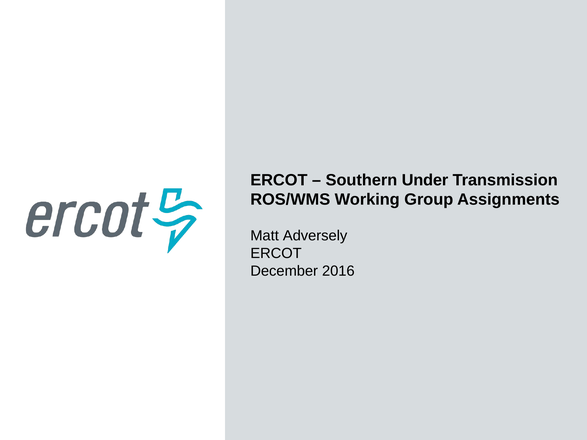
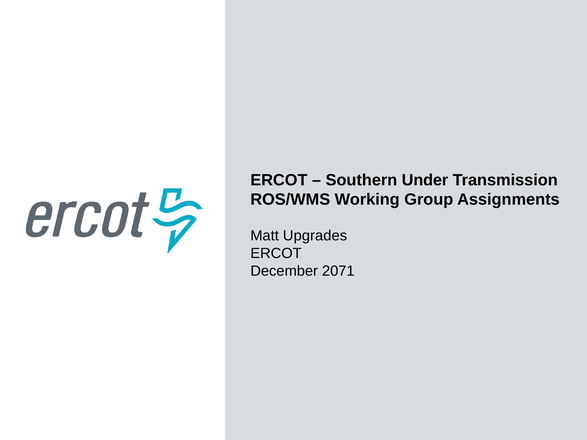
Adversely: Adversely -> Upgrades
2016: 2016 -> 2071
